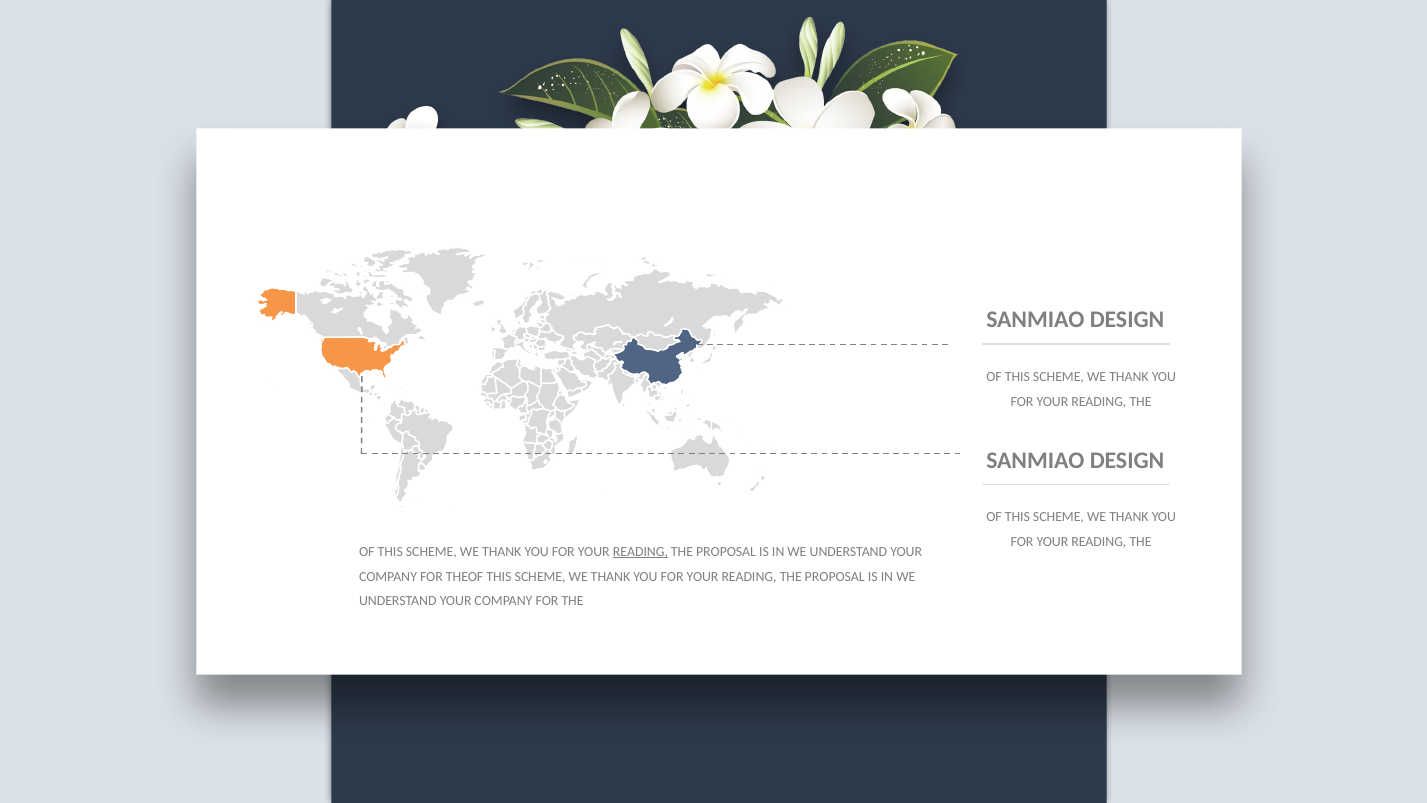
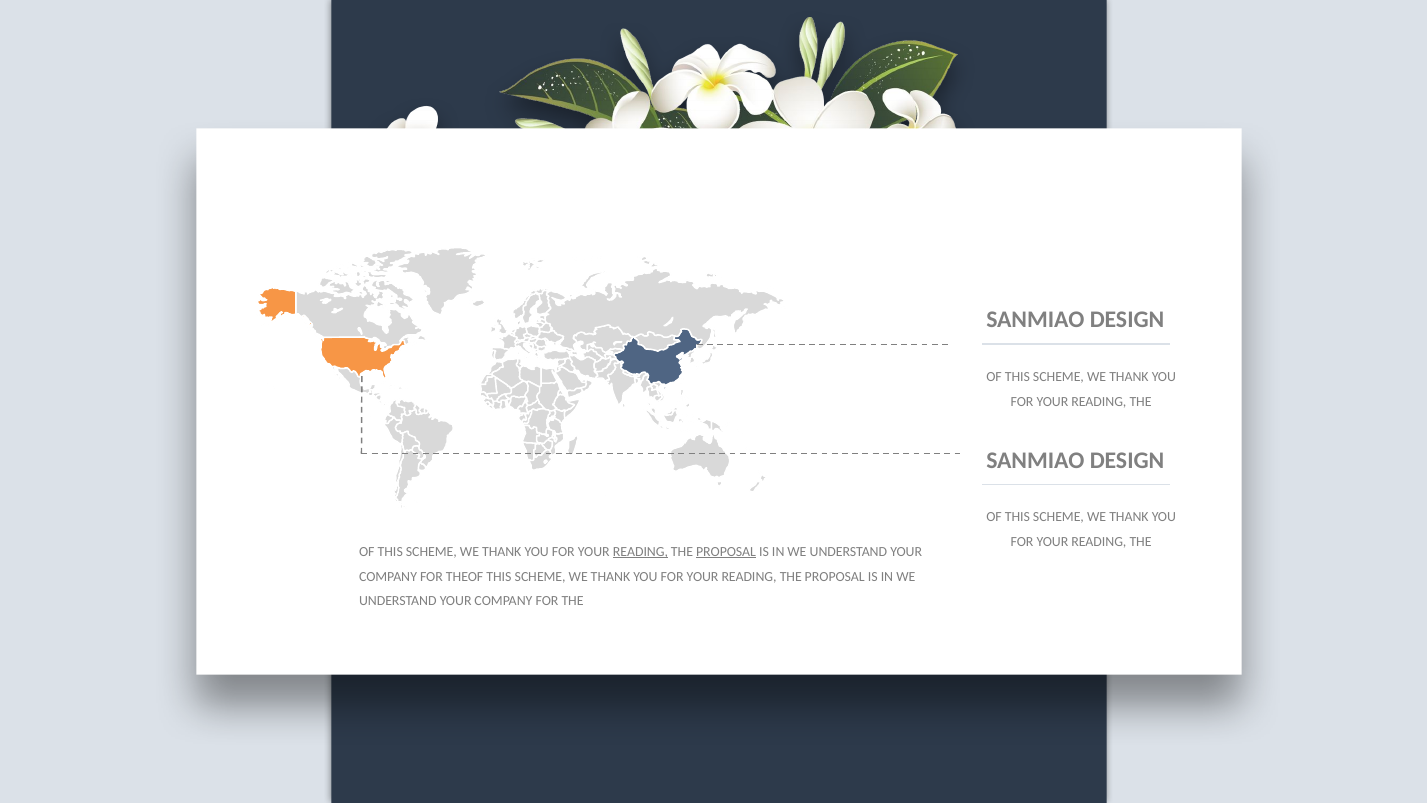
PROPOSAL at (726, 551) underline: none -> present
